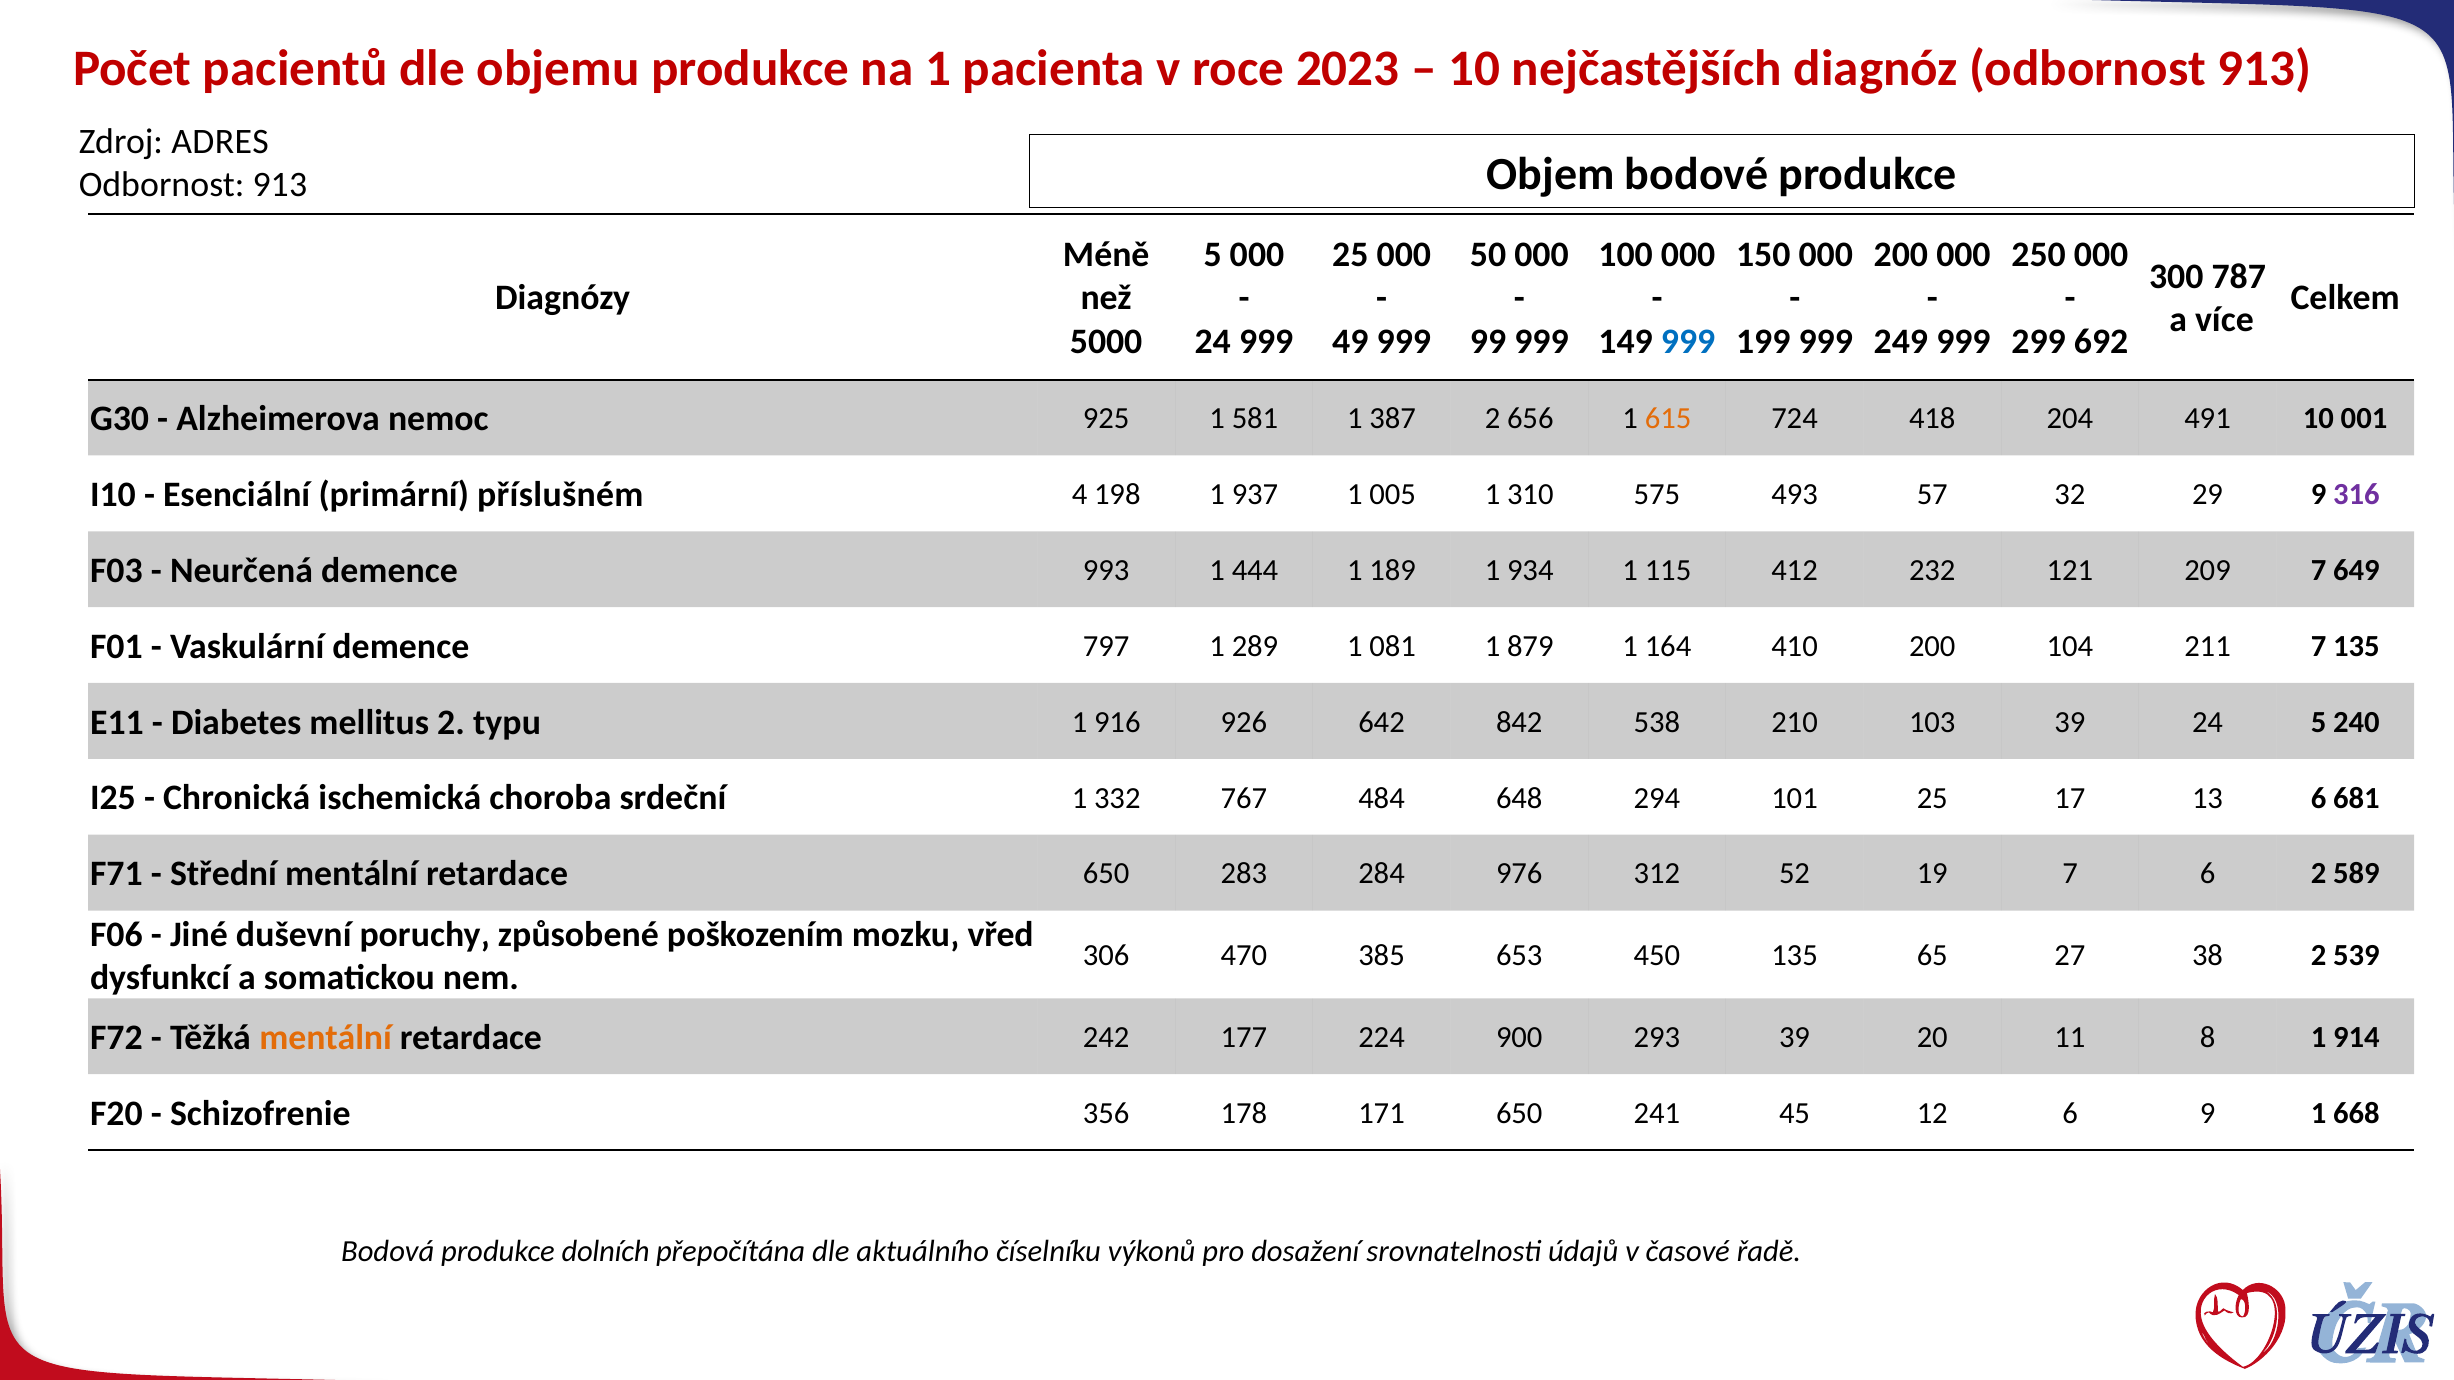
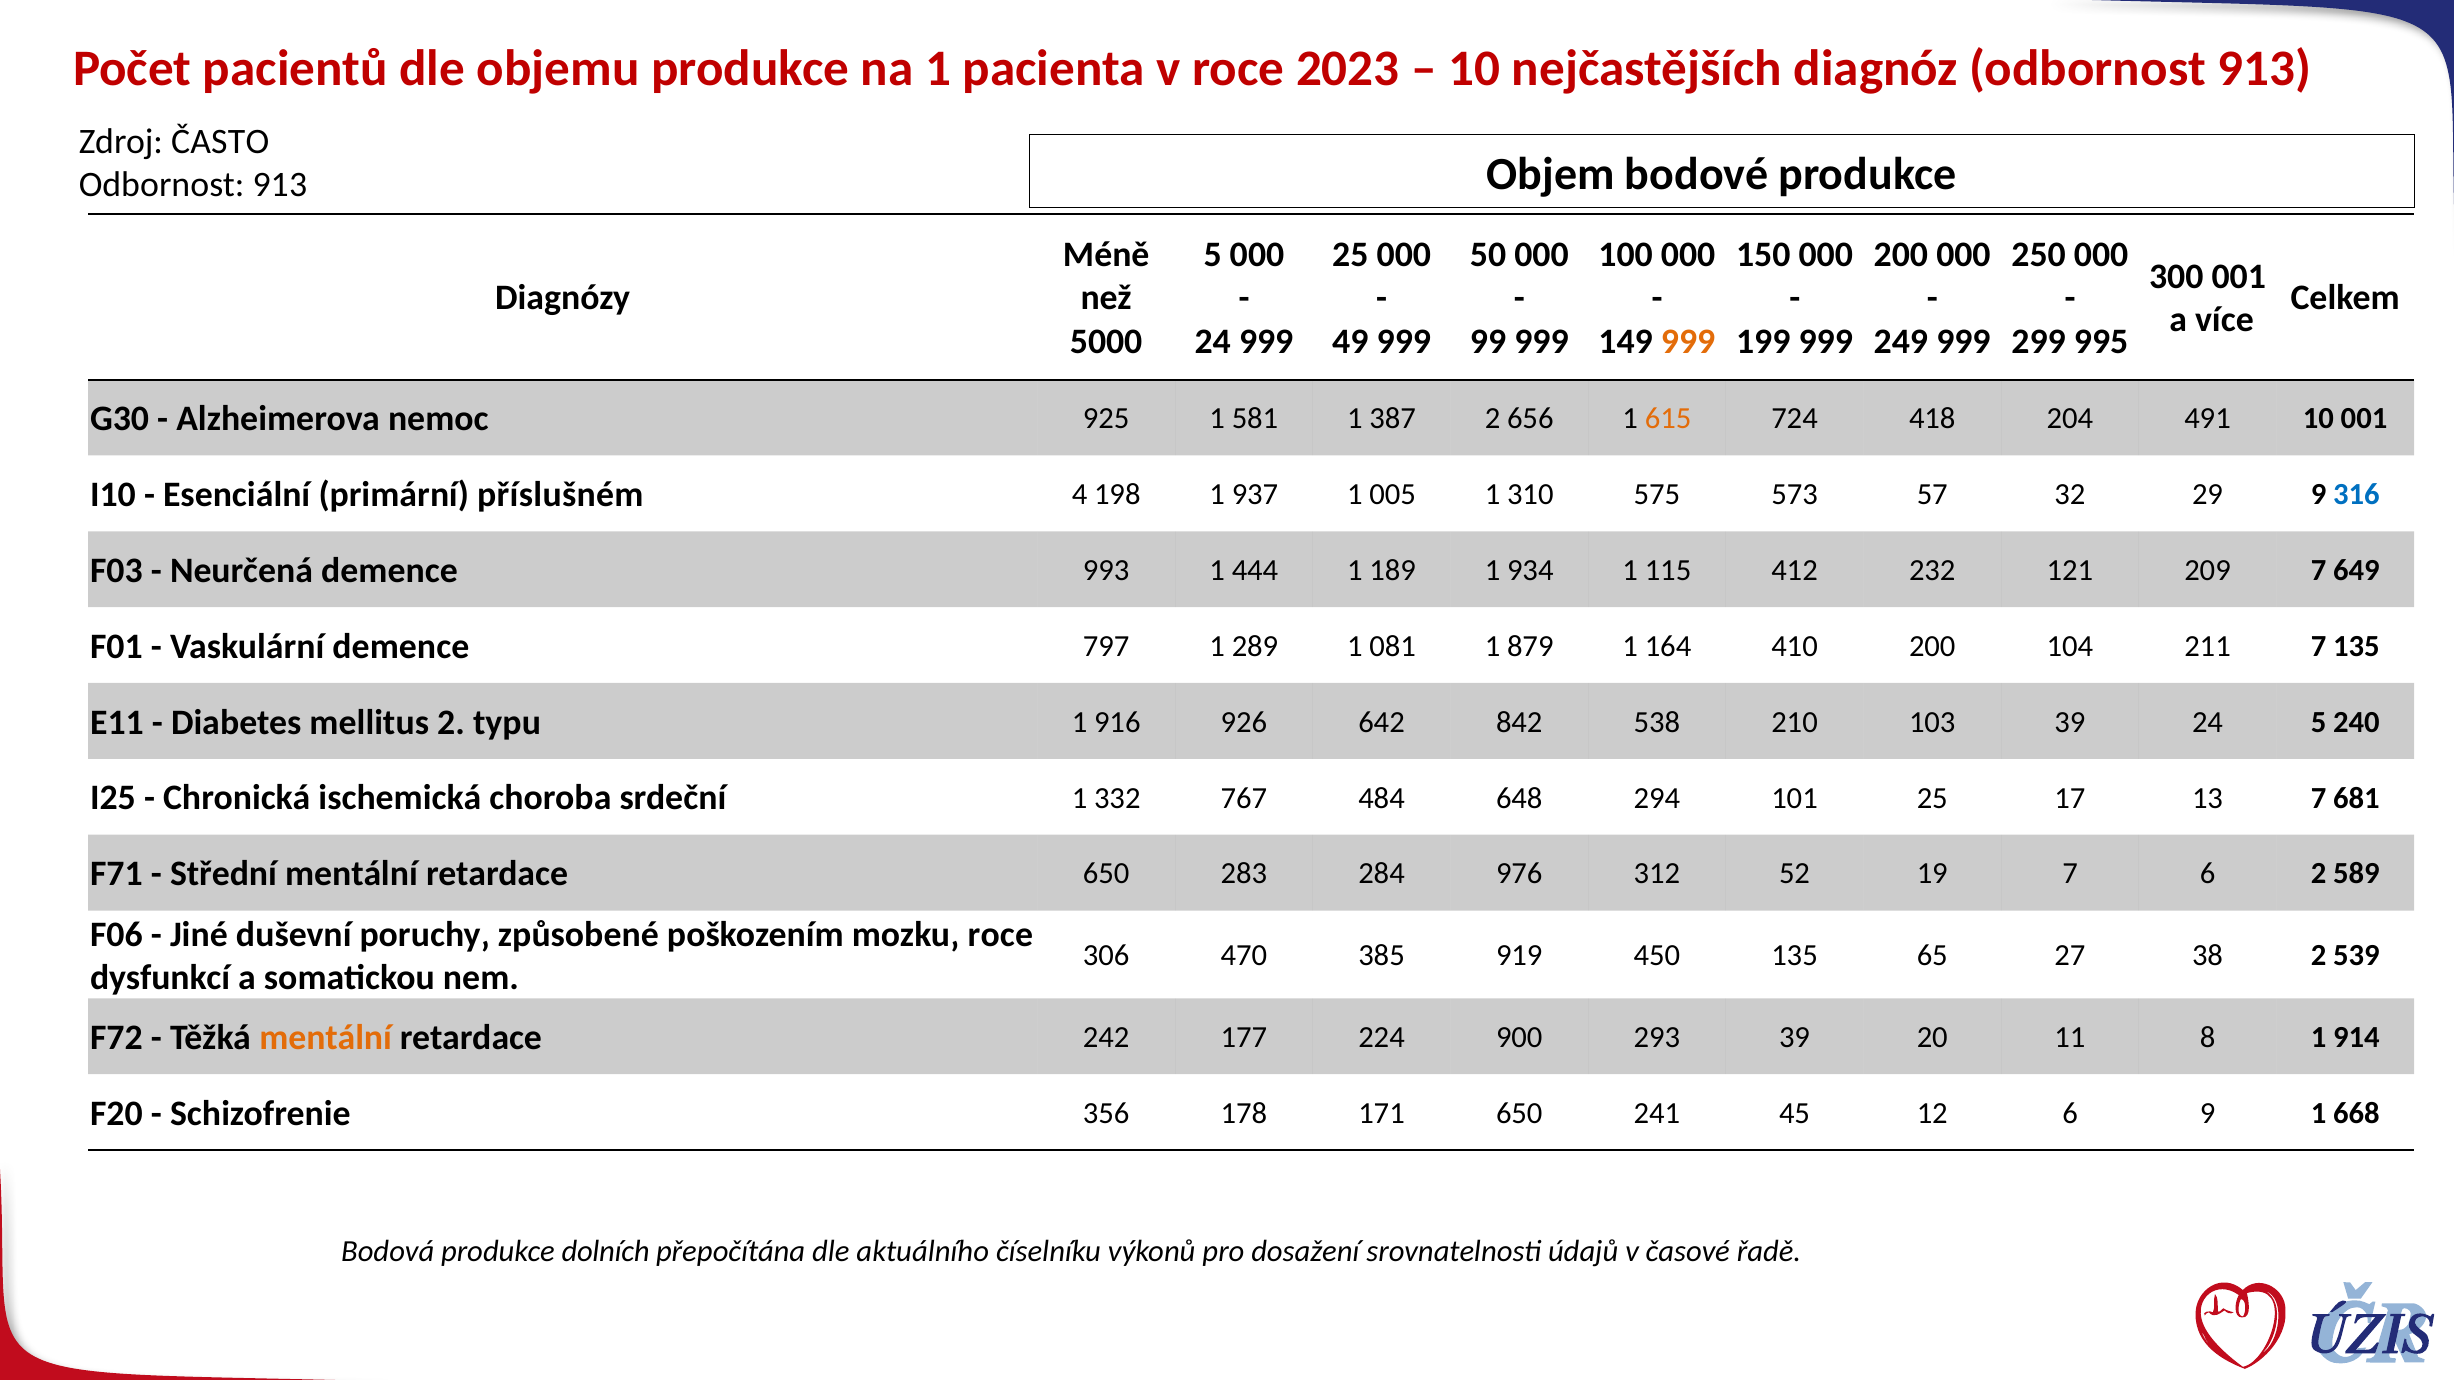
ADRES: ADRES -> ČASTO
300 787: 787 -> 001
999 at (1688, 342) colour: blue -> orange
692: 692 -> 995
493: 493 -> 573
316 colour: purple -> blue
13 6: 6 -> 7
mozku‚ vřed: vřed -> roce
653: 653 -> 919
